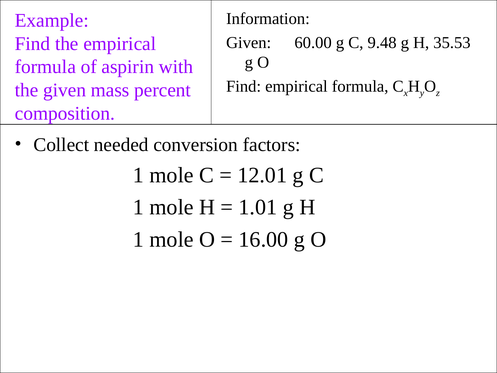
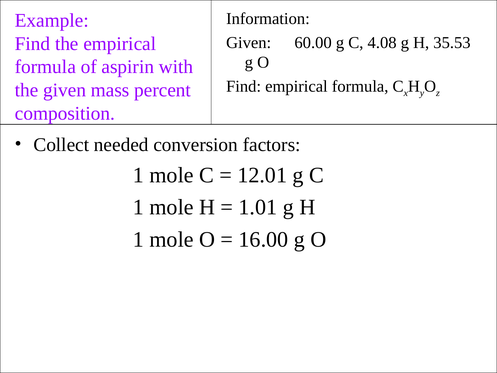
9.48: 9.48 -> 4.08
